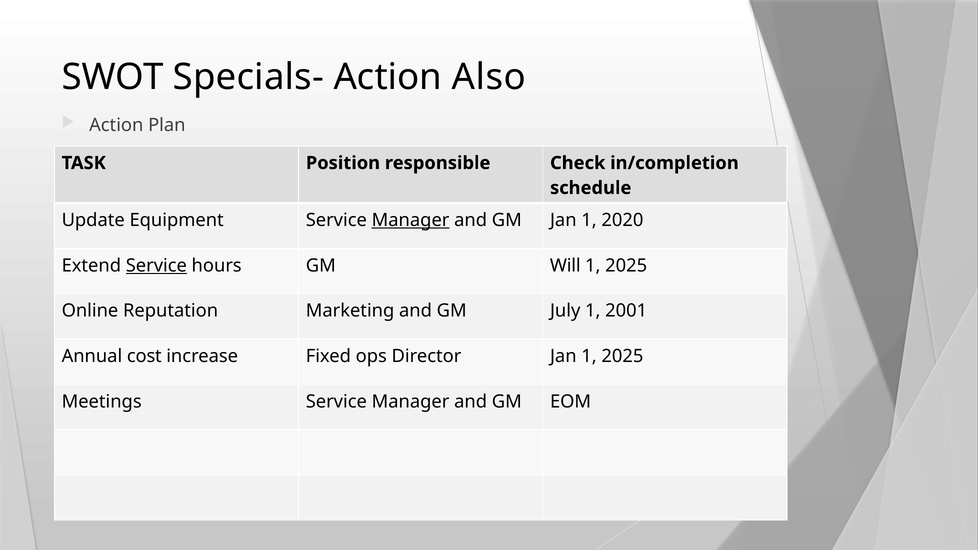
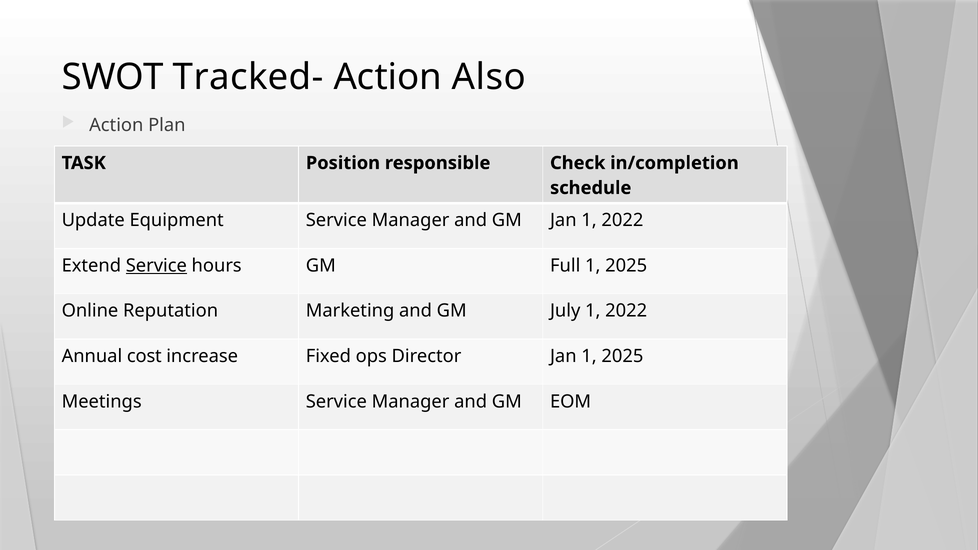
Specials-: Specials- -> Tracked-
Manager at (411, 220) underline: present -> none
Jan 1 2020: 2020 -> 2022
Will: Will -> Full
July 1 2001: 2001 -> 2022
